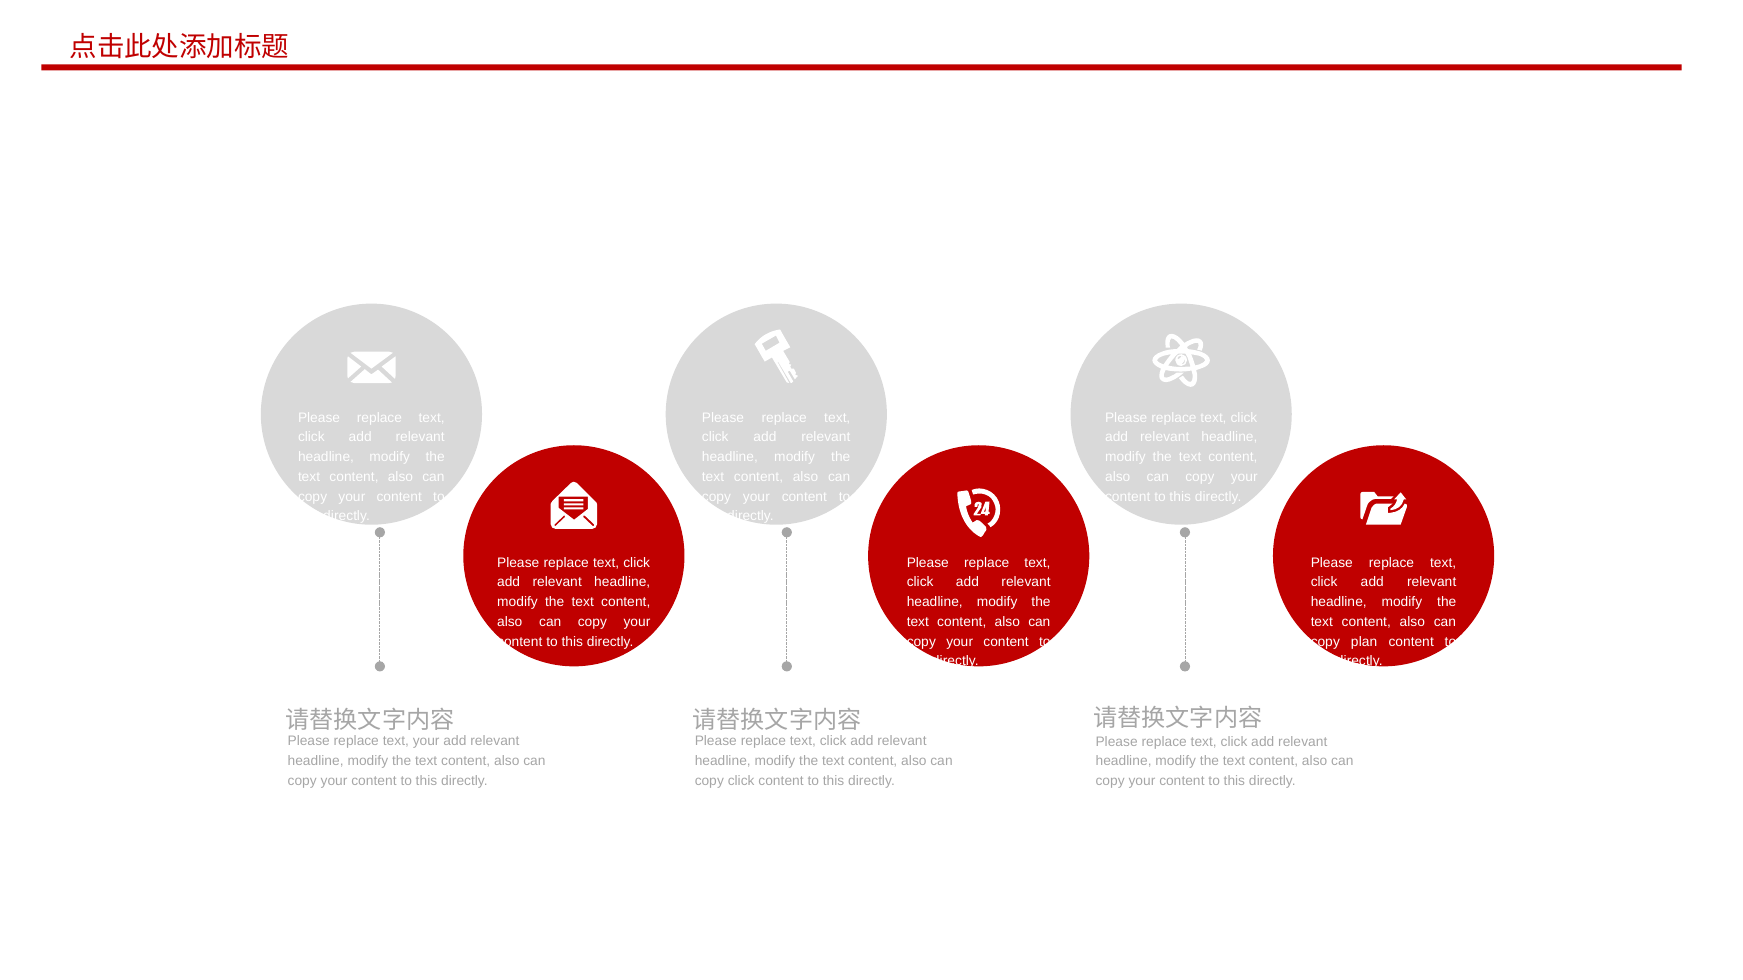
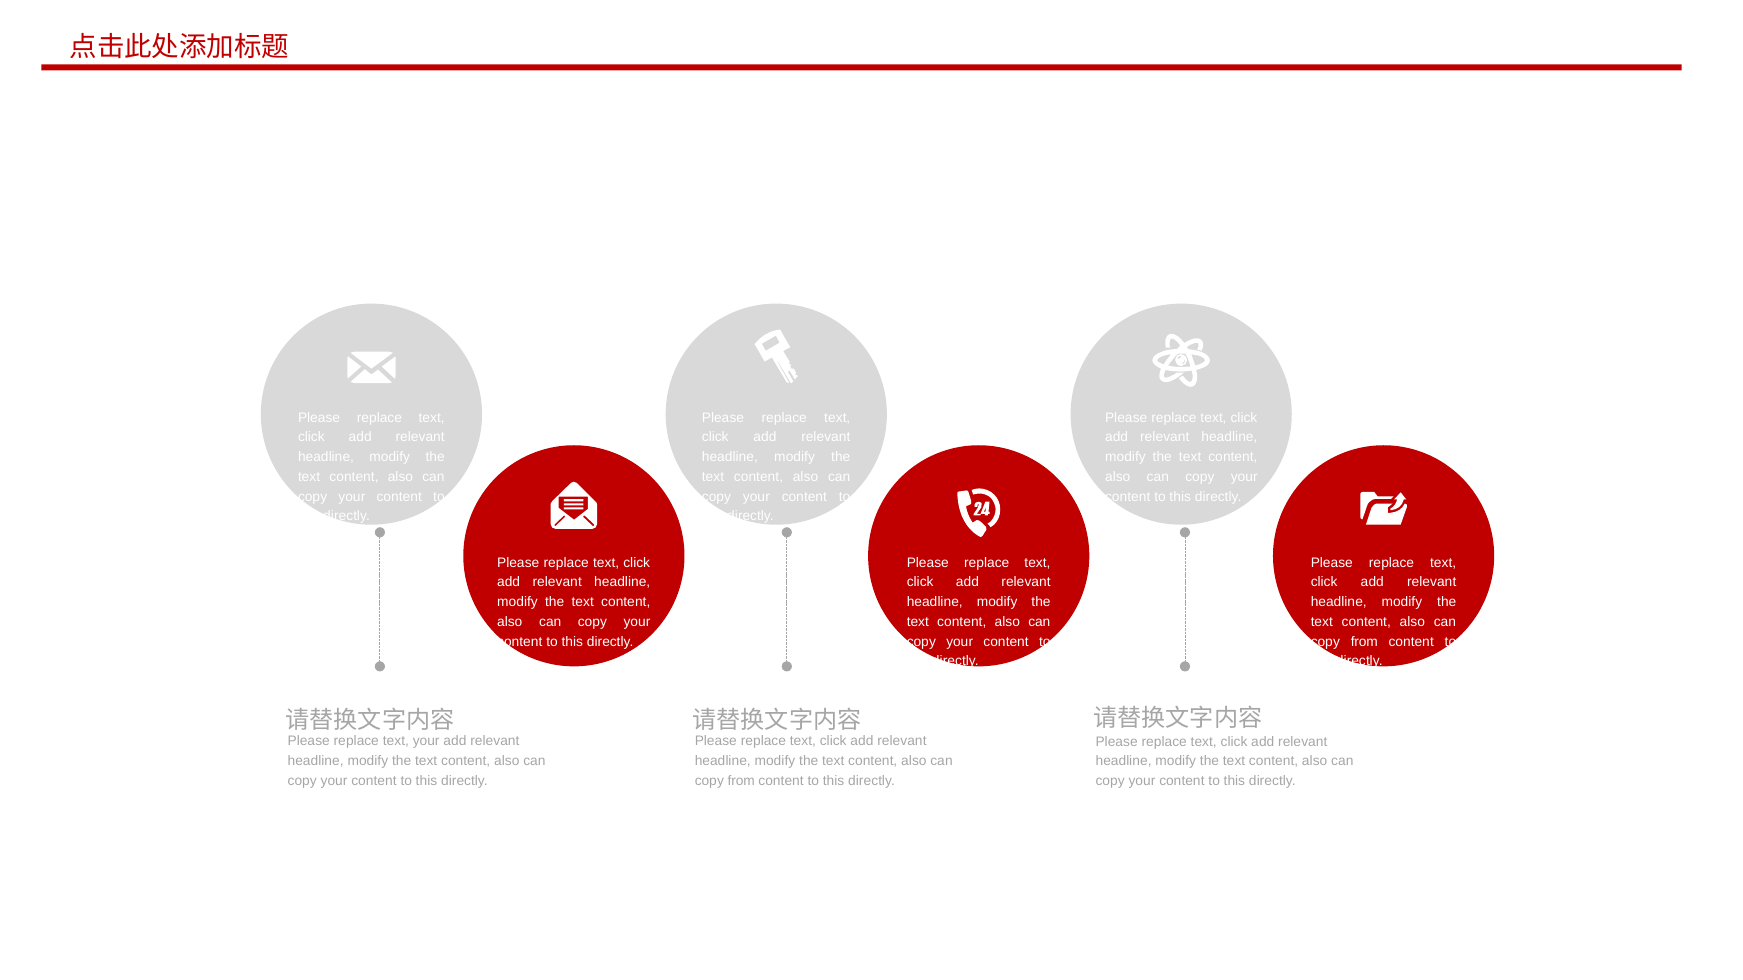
plan at (1364, 642): plan -> from
click at (741, 781): click -> from
